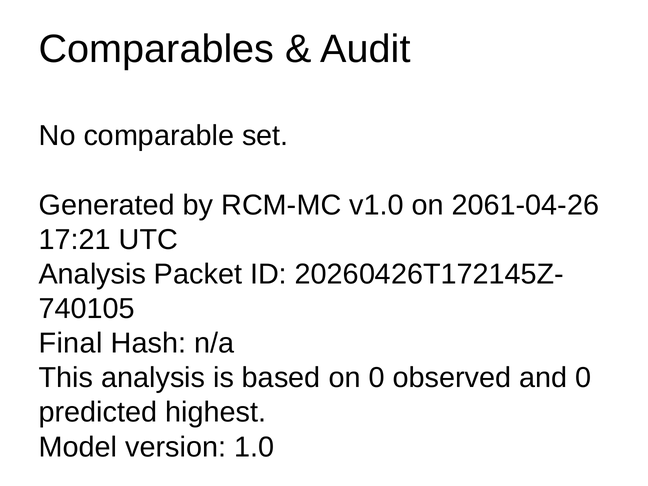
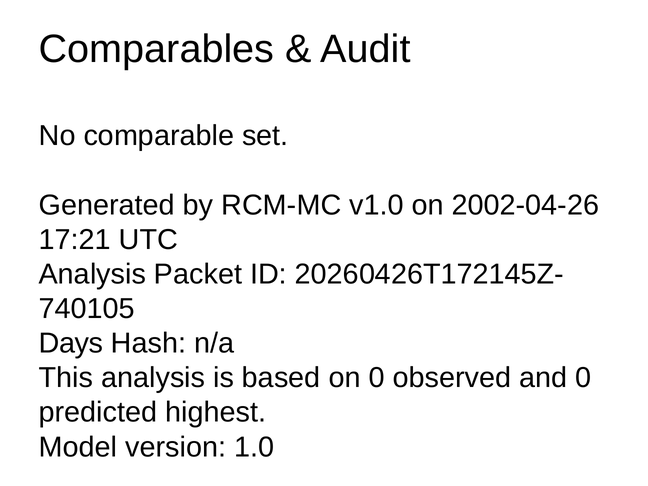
2061-04-26: 2061-04-26 -> 2002-04-26
Final: Final -> Days
